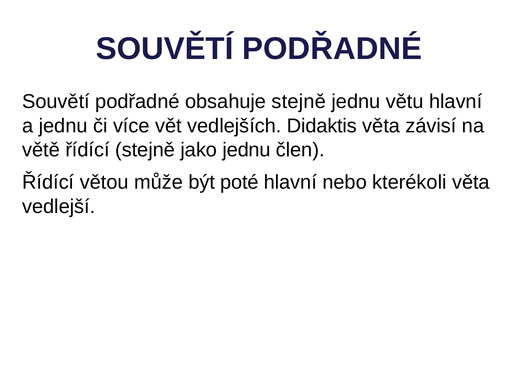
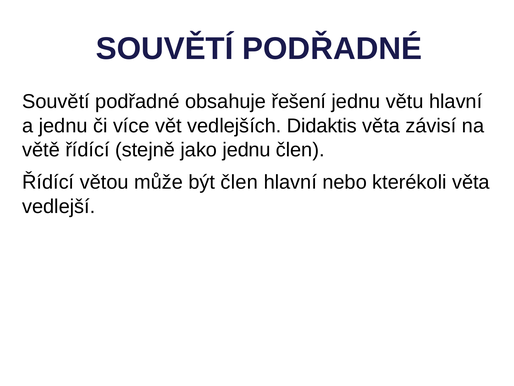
obsahuje stejně: stejně -> řešení
být poté: poté -> člen
